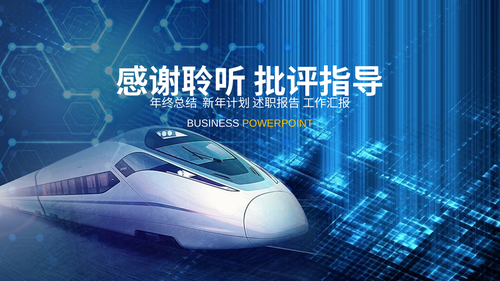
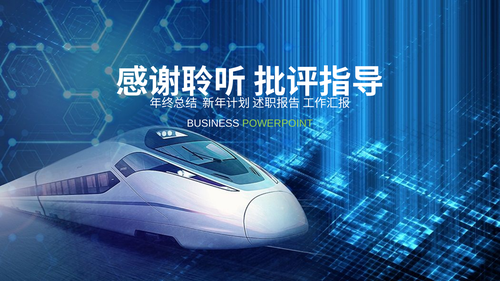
POWERPOINT colour: yellow -> light green
